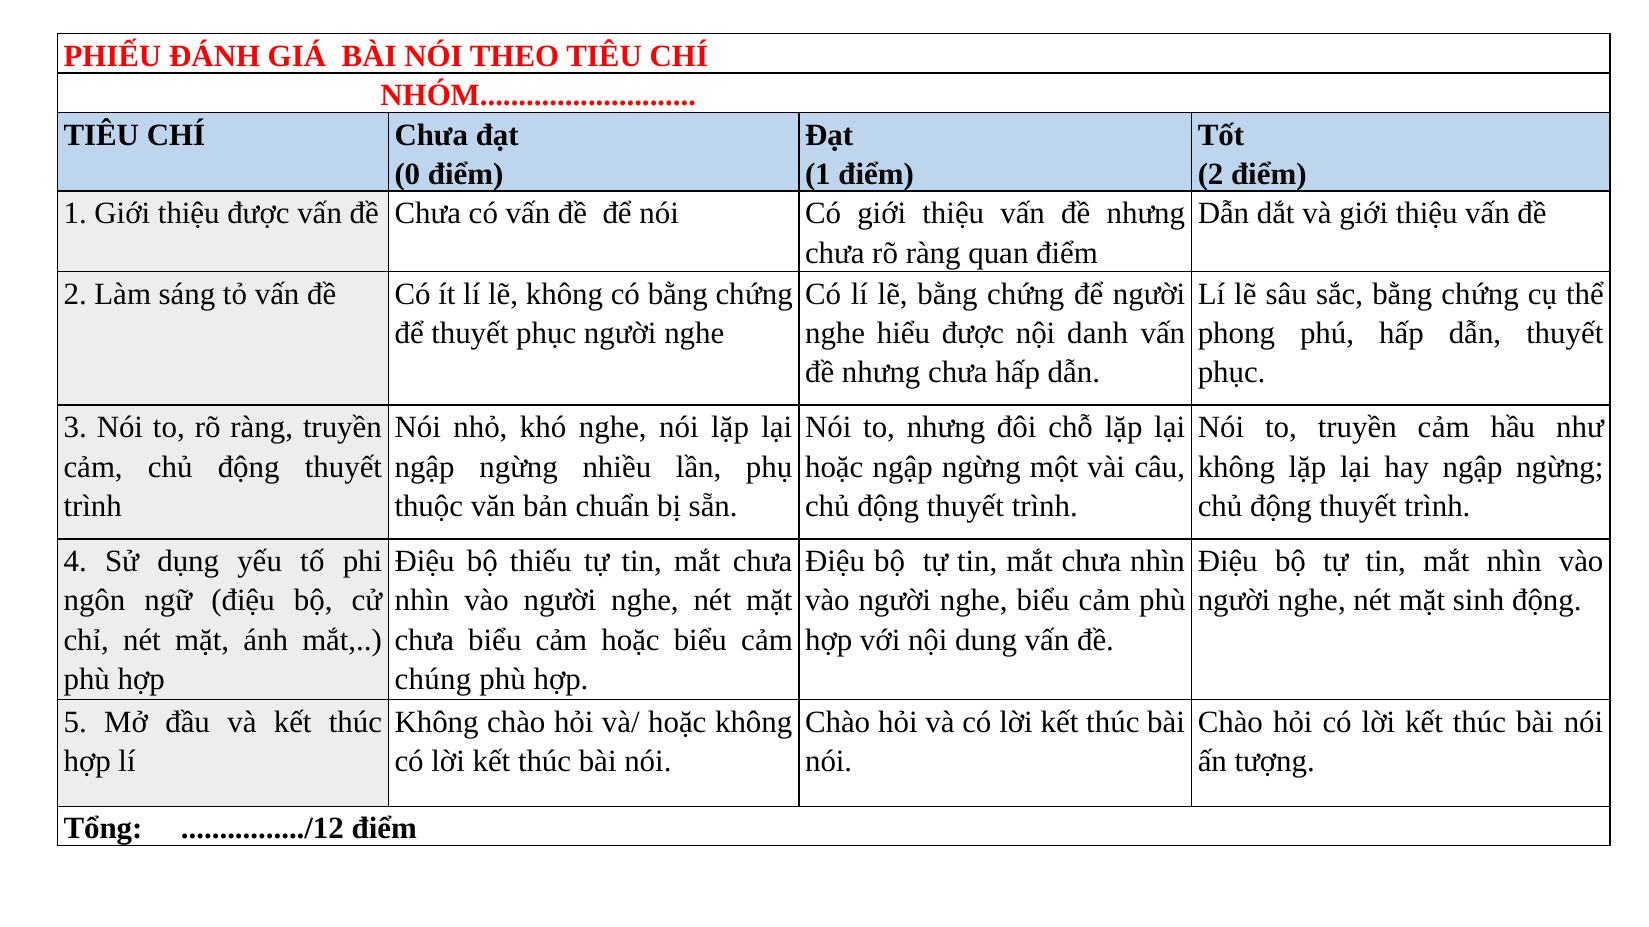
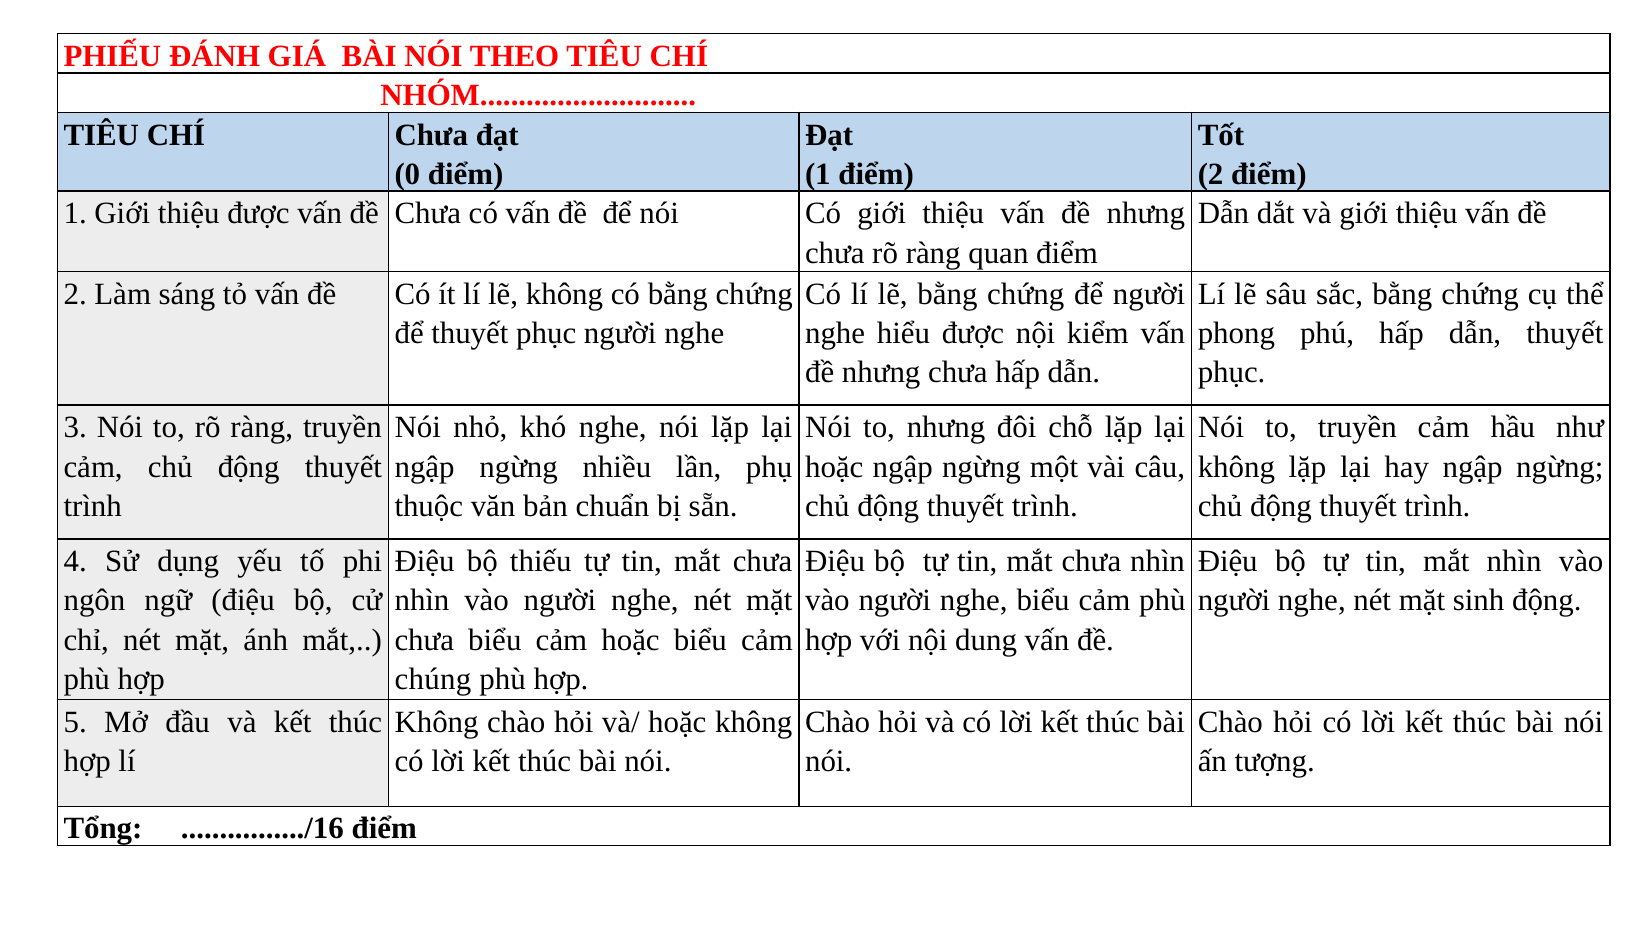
danh: danh -> kiểm
................/12: ................/12 -> ................/16
